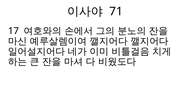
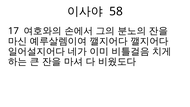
71: 71 -> 58
